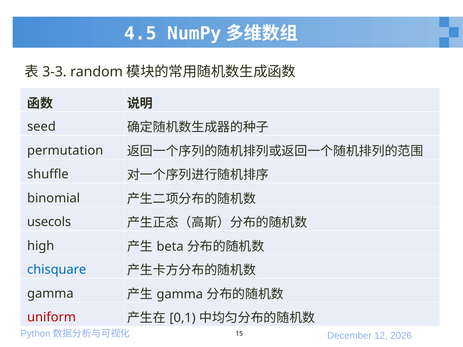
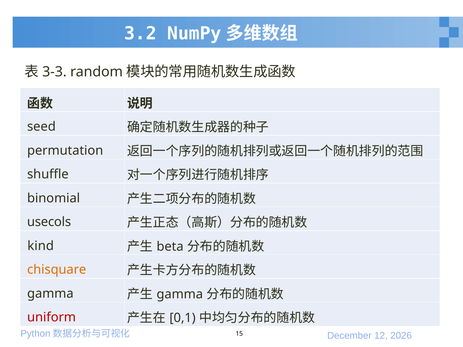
4.5: 4.5 -> 3.2
high: high -> kind
chisquare colour: blue -> orange
